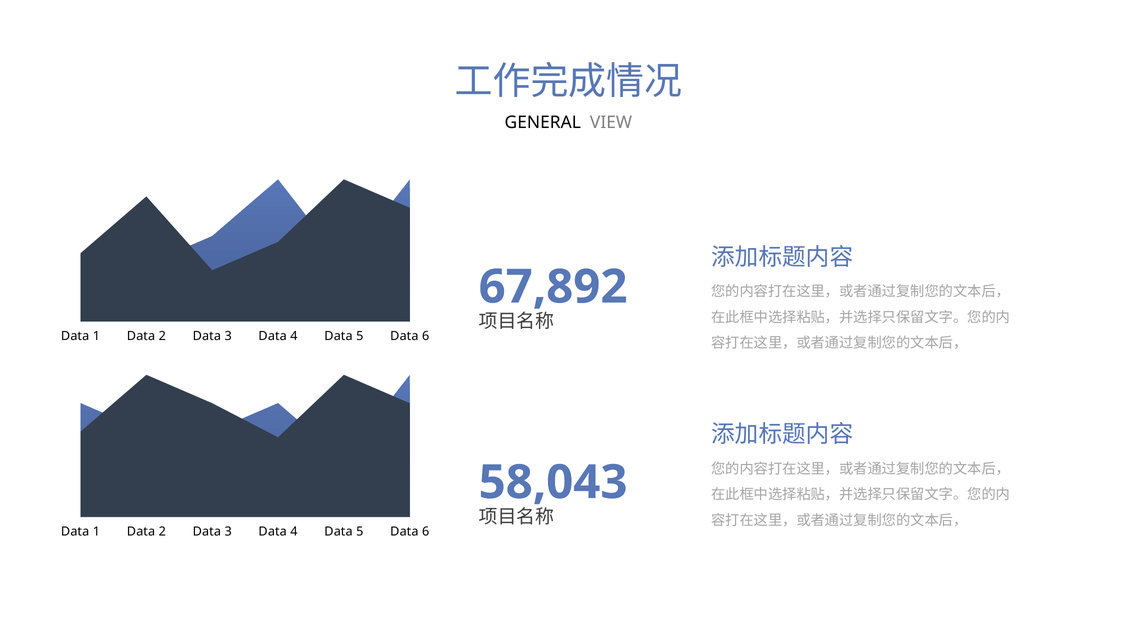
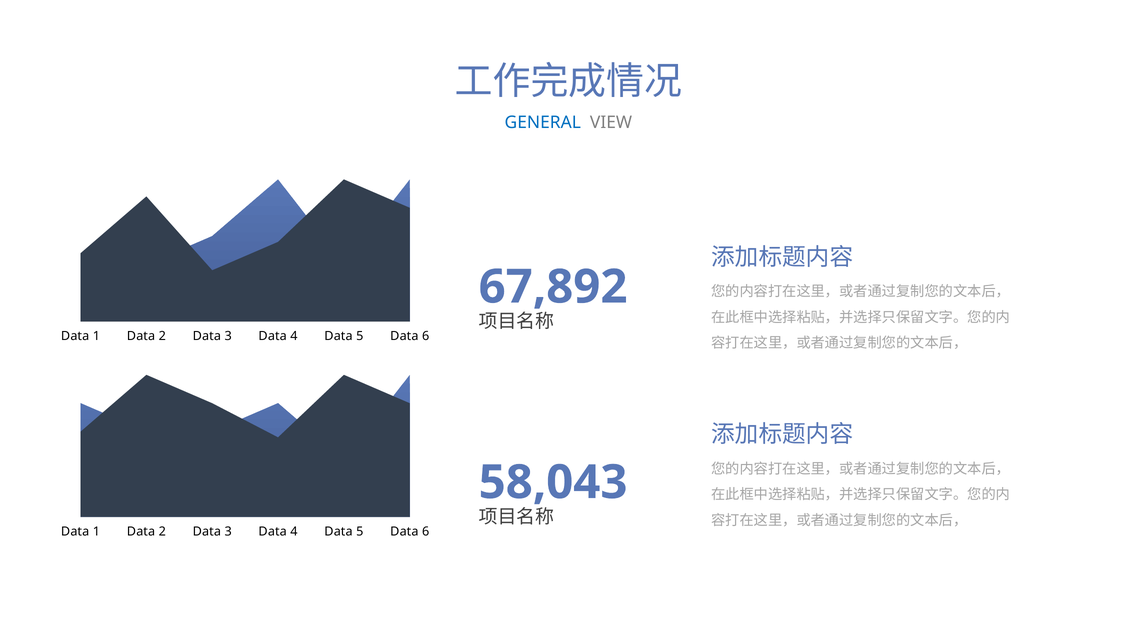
GENERAL colour: black -> blue
